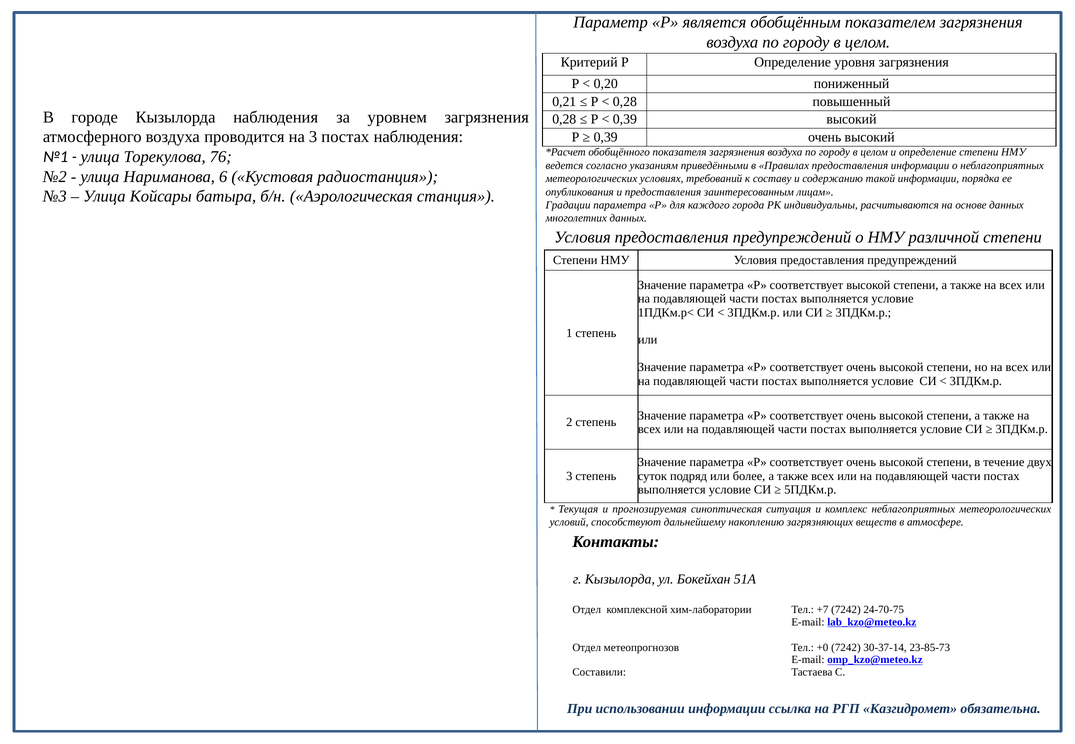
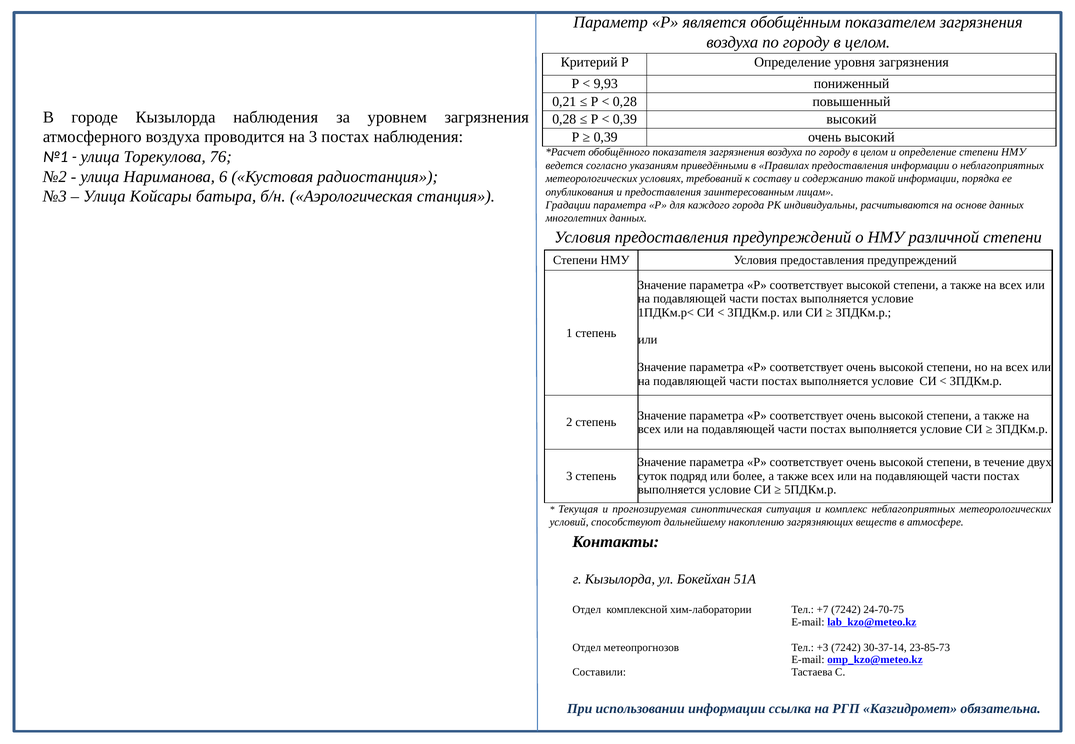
0,20: 0,20 -> 9,93
+0: +0 -> +3
